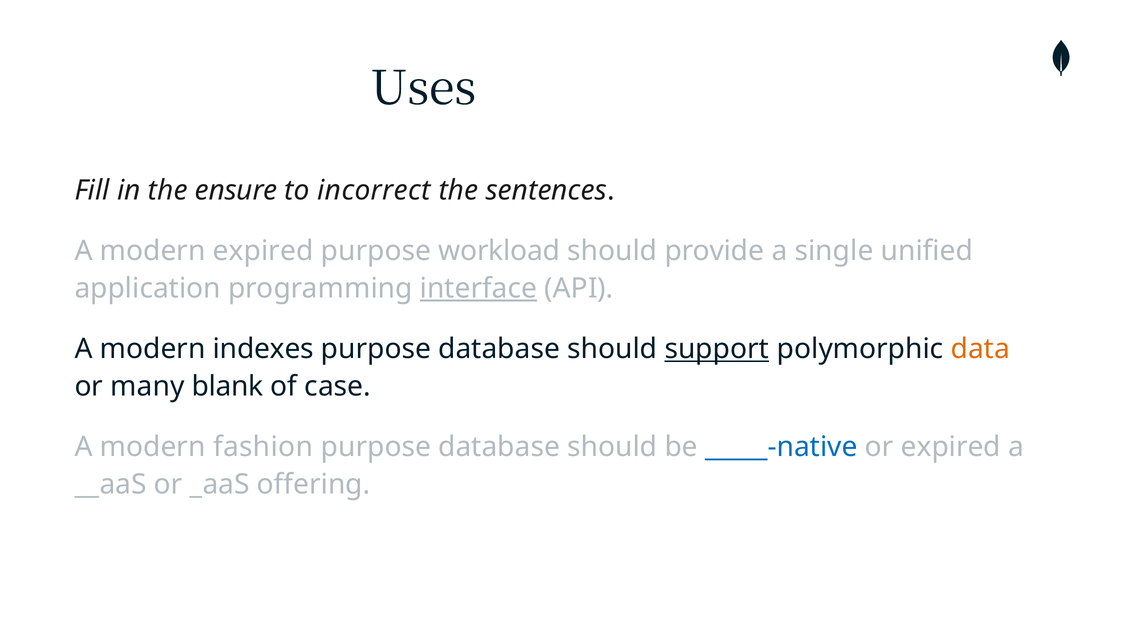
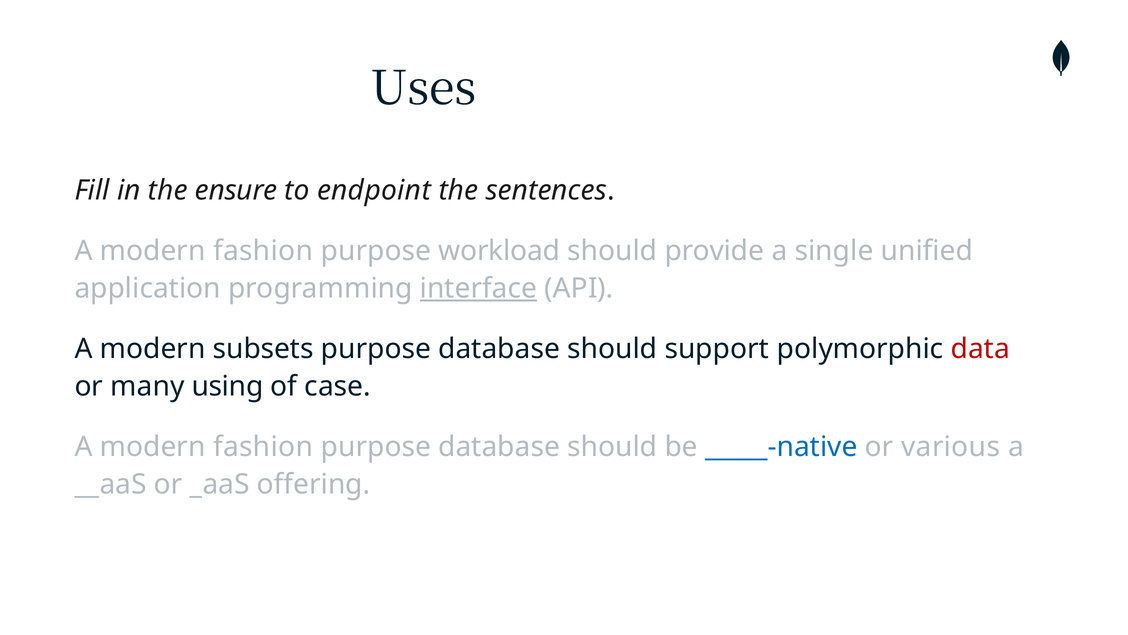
incorrect: incorrect -> endpoint
expired at (263, 251): expired -> fashion
indexes: indexes -> subsets
support underline: present -> none
data colour: orange -> red
blank: blank -> using
or expired: expired -> various
